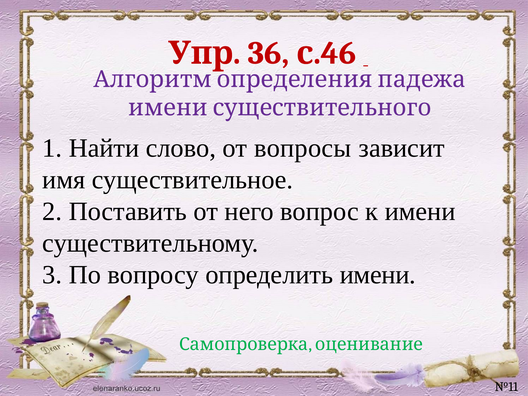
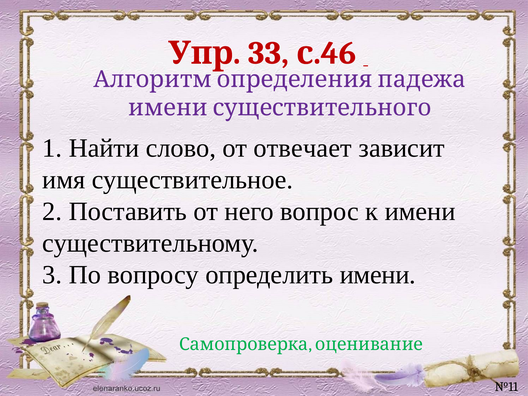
36: 36 -> 33
вопросы: вопросы -> отвечает
